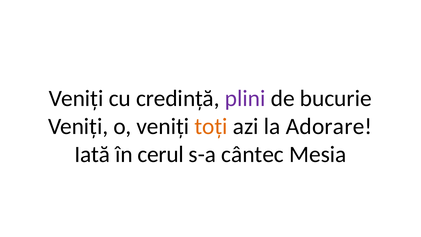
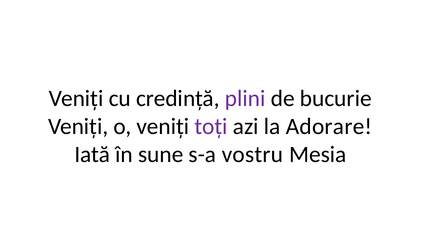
toți colour: orange -> purple
cerul: cerul -> sune
cântec: cântec -> vostru
